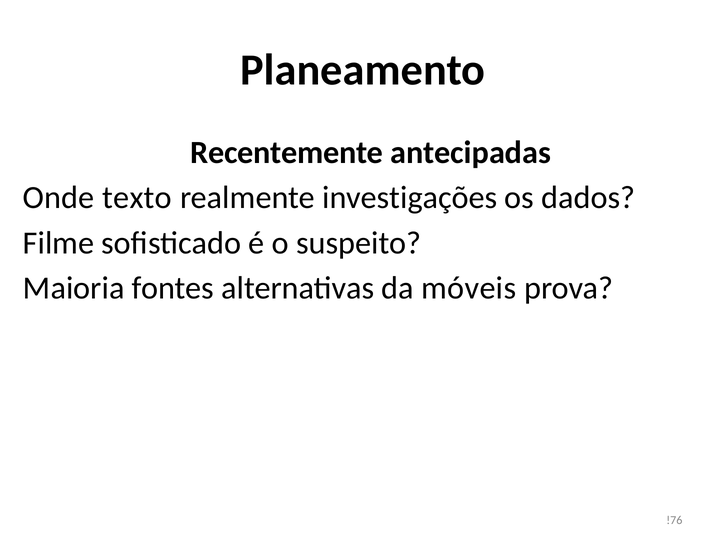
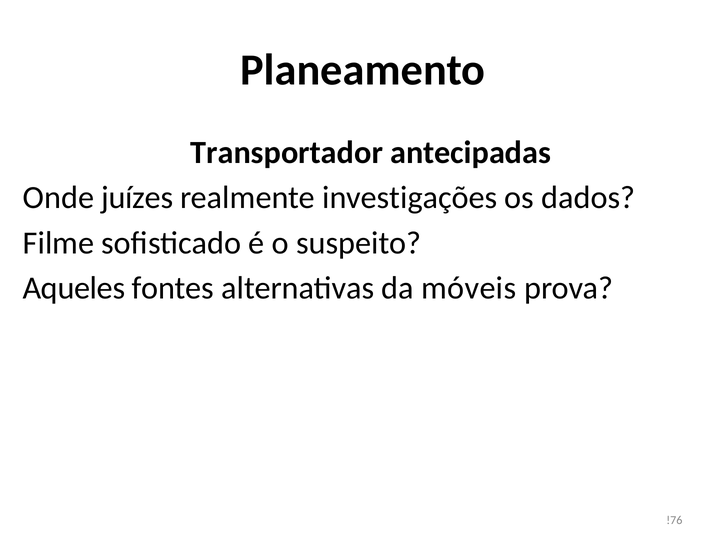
Recentemente: Recentemente -> Transportador
texto: texto -> juízes
Maioria: Maioria -> Aqueles
